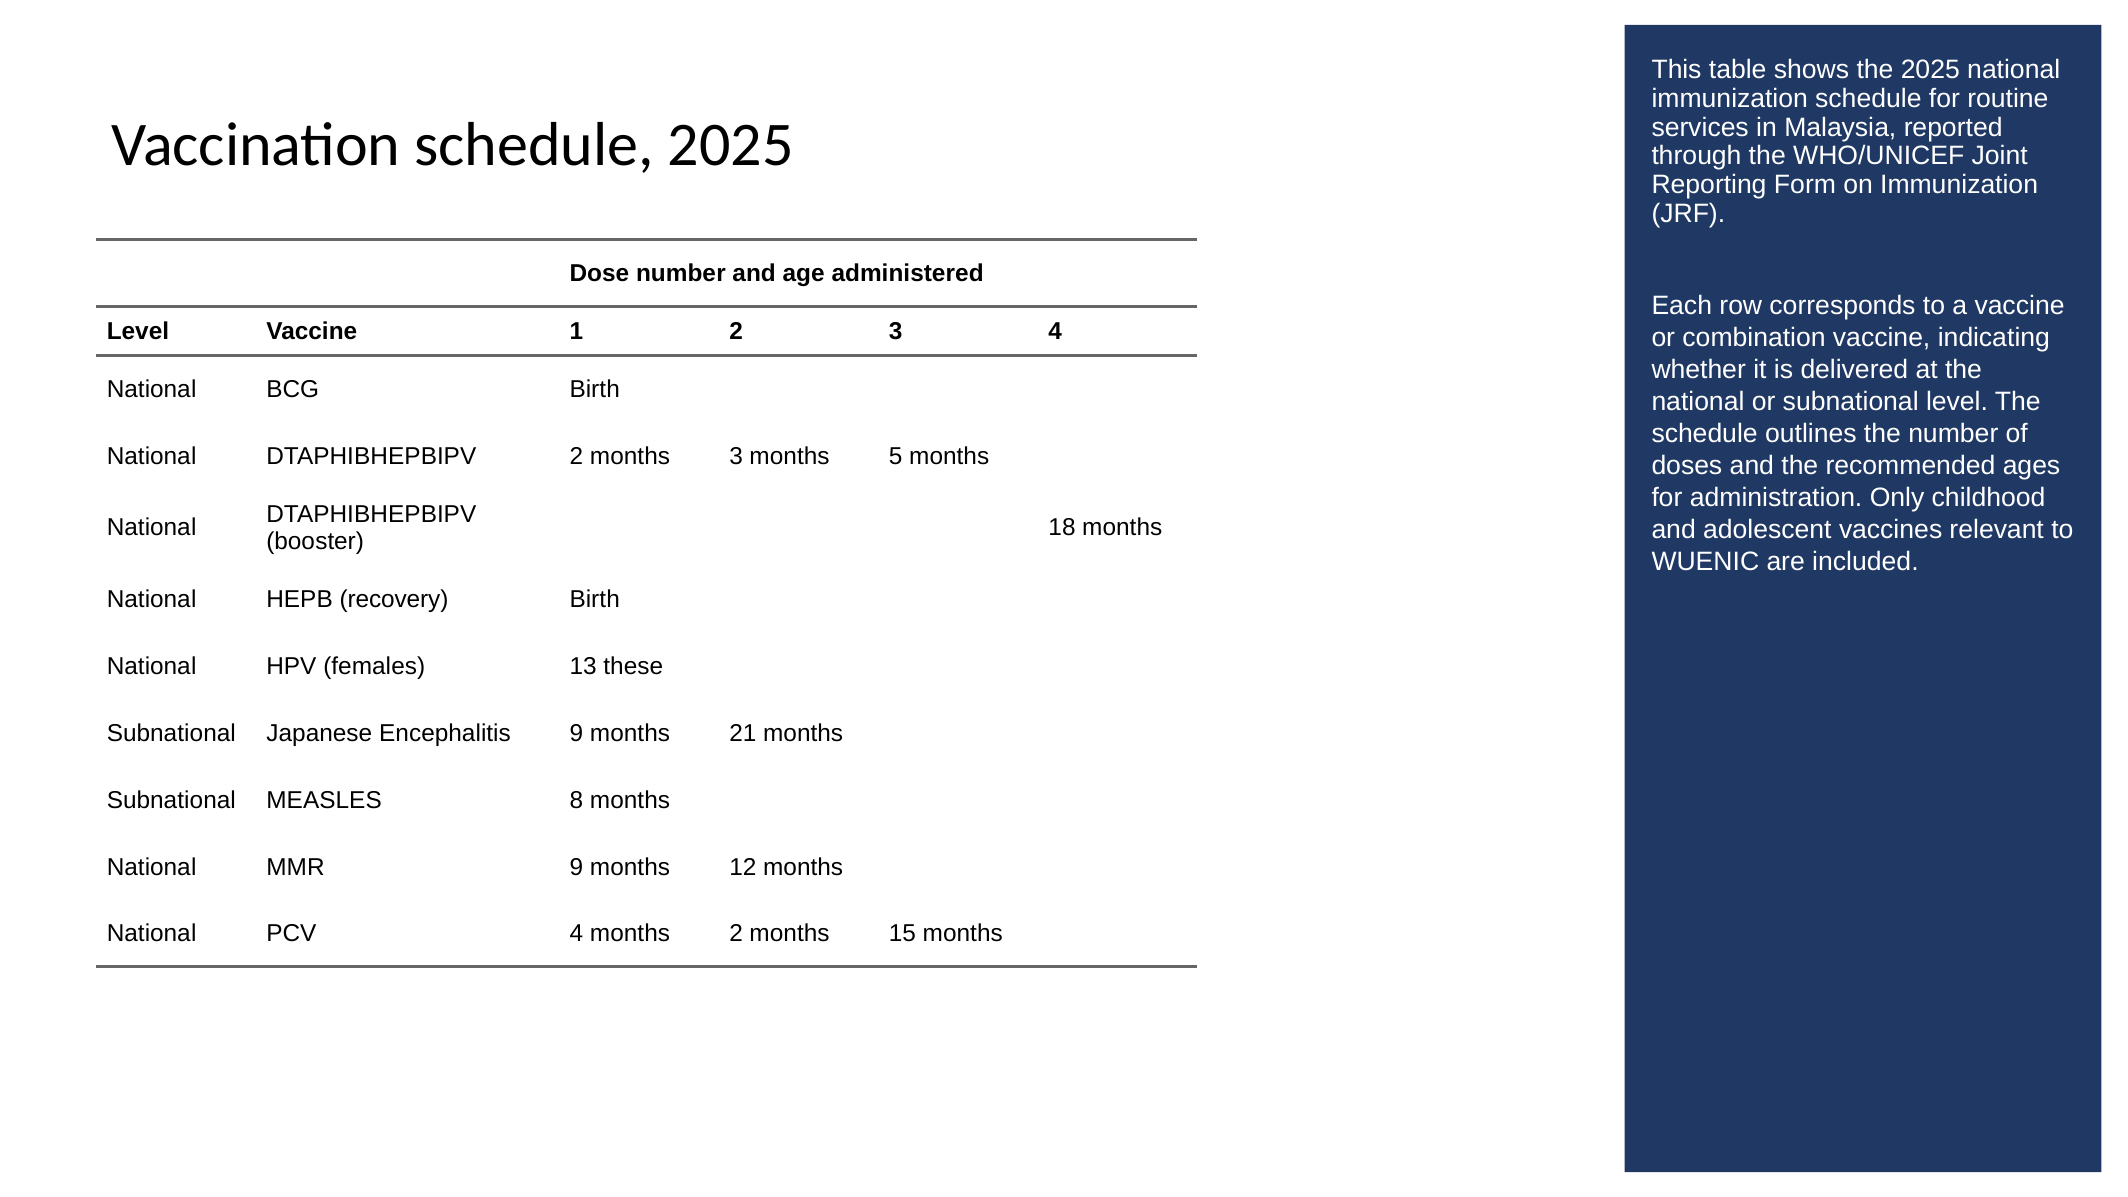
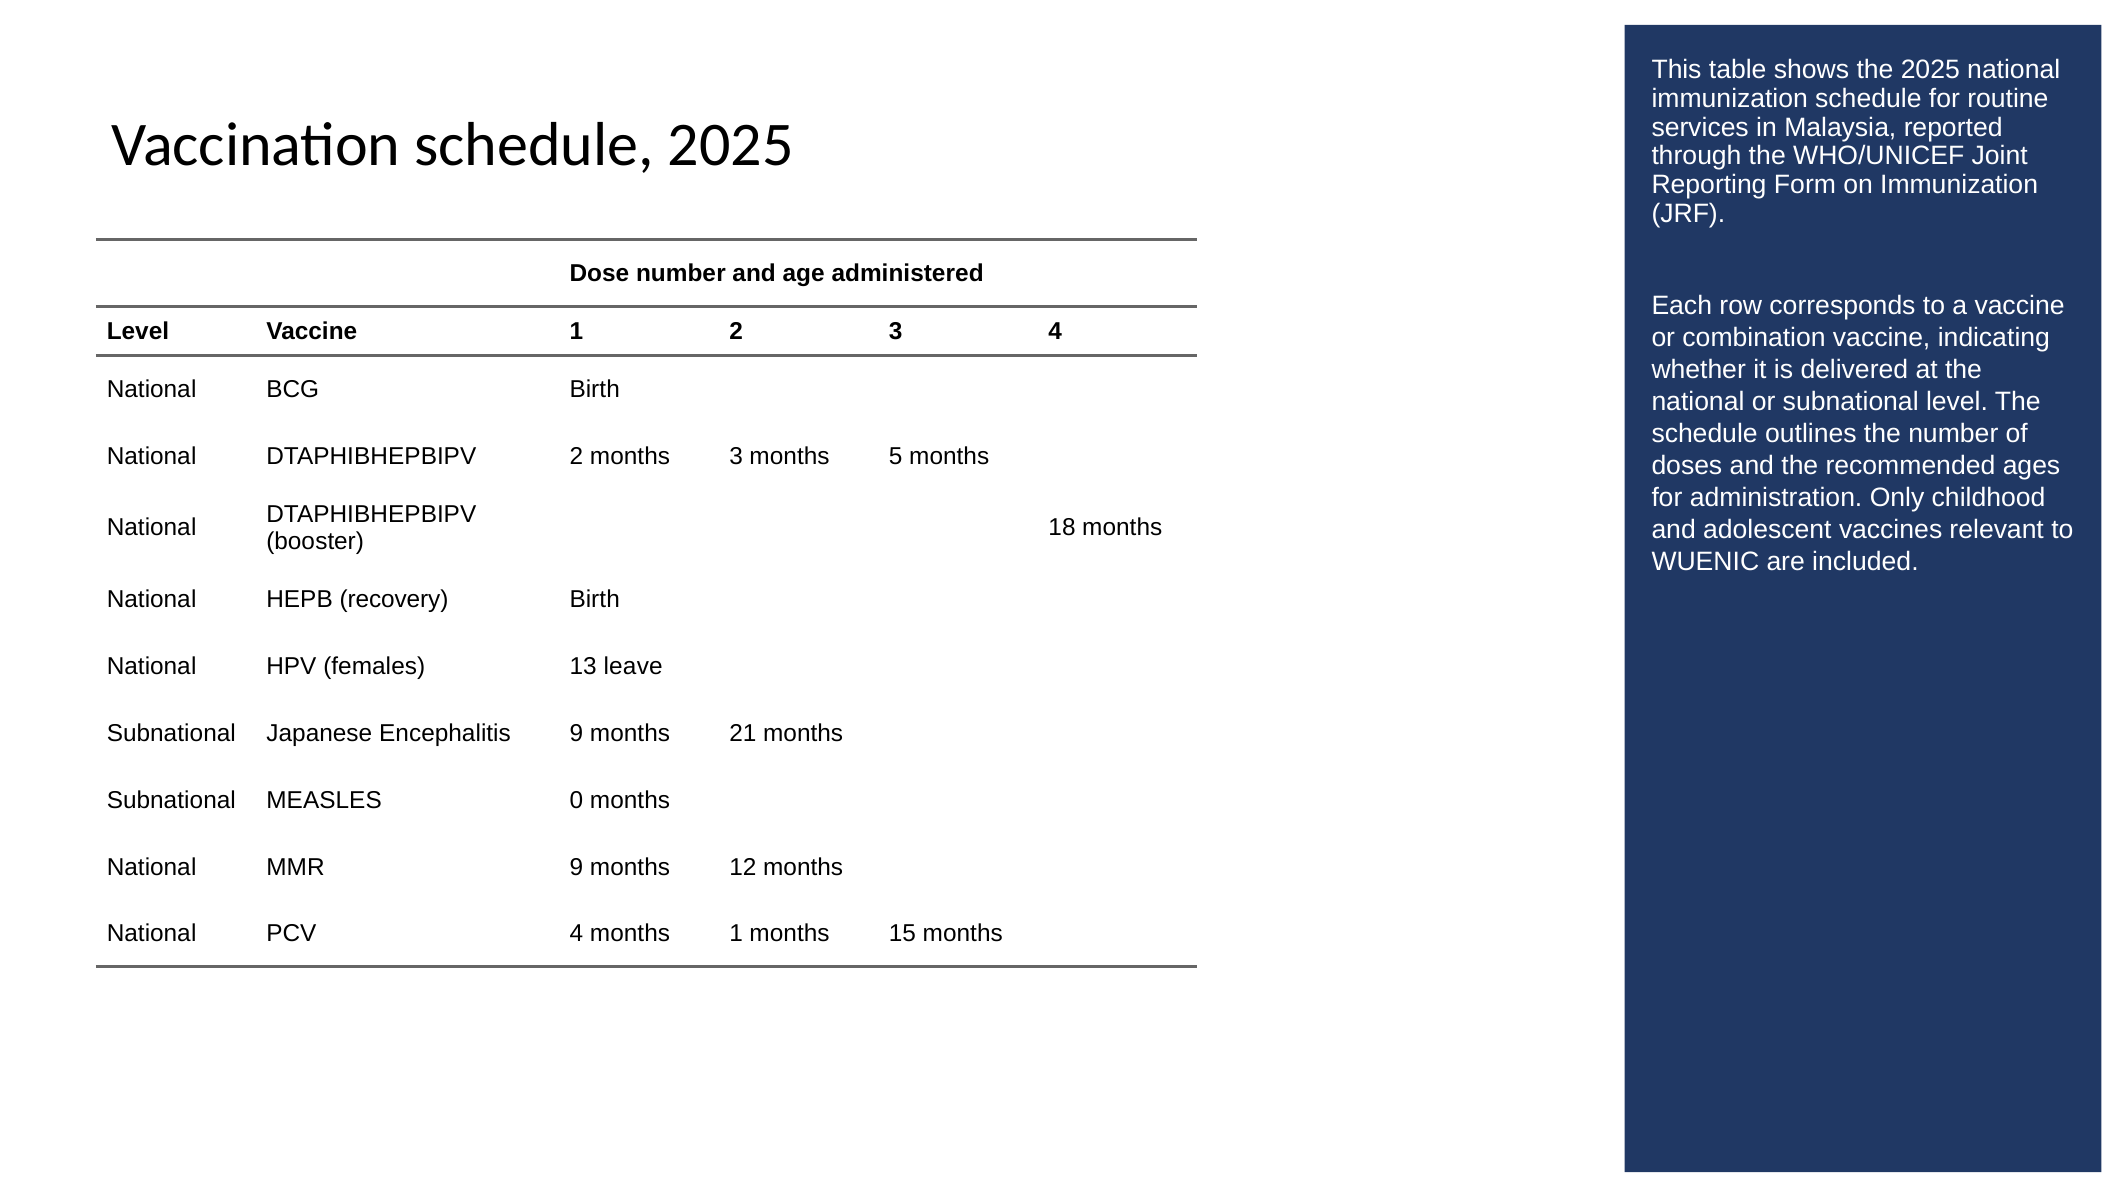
these: these -> leave
8: 8 -> 0
months 2: 2 -> 1
